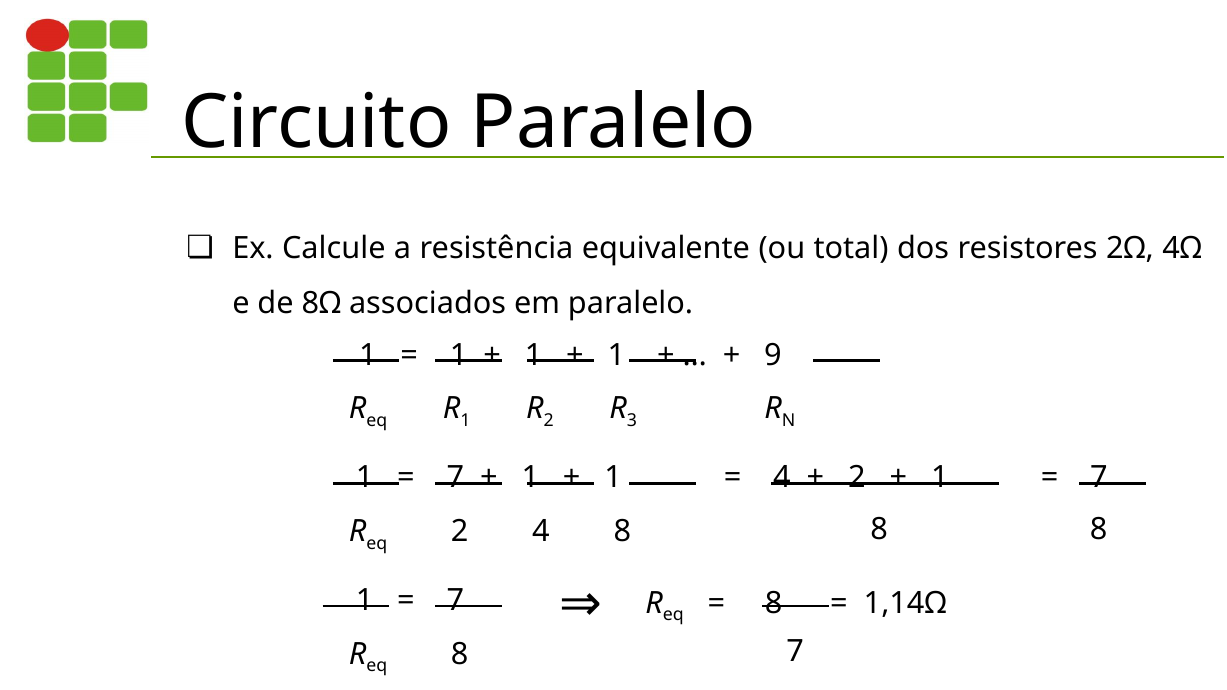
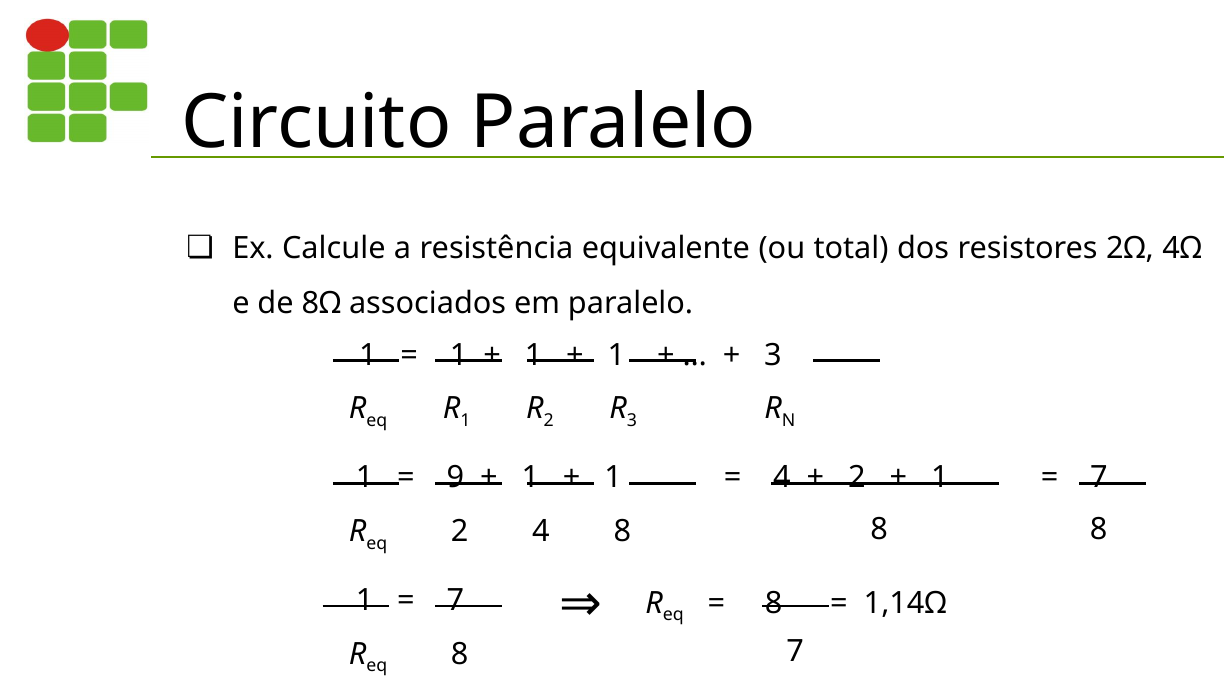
9 at (773, 355): 9 -> 3
7 at (455, 478): 7 -> 9
